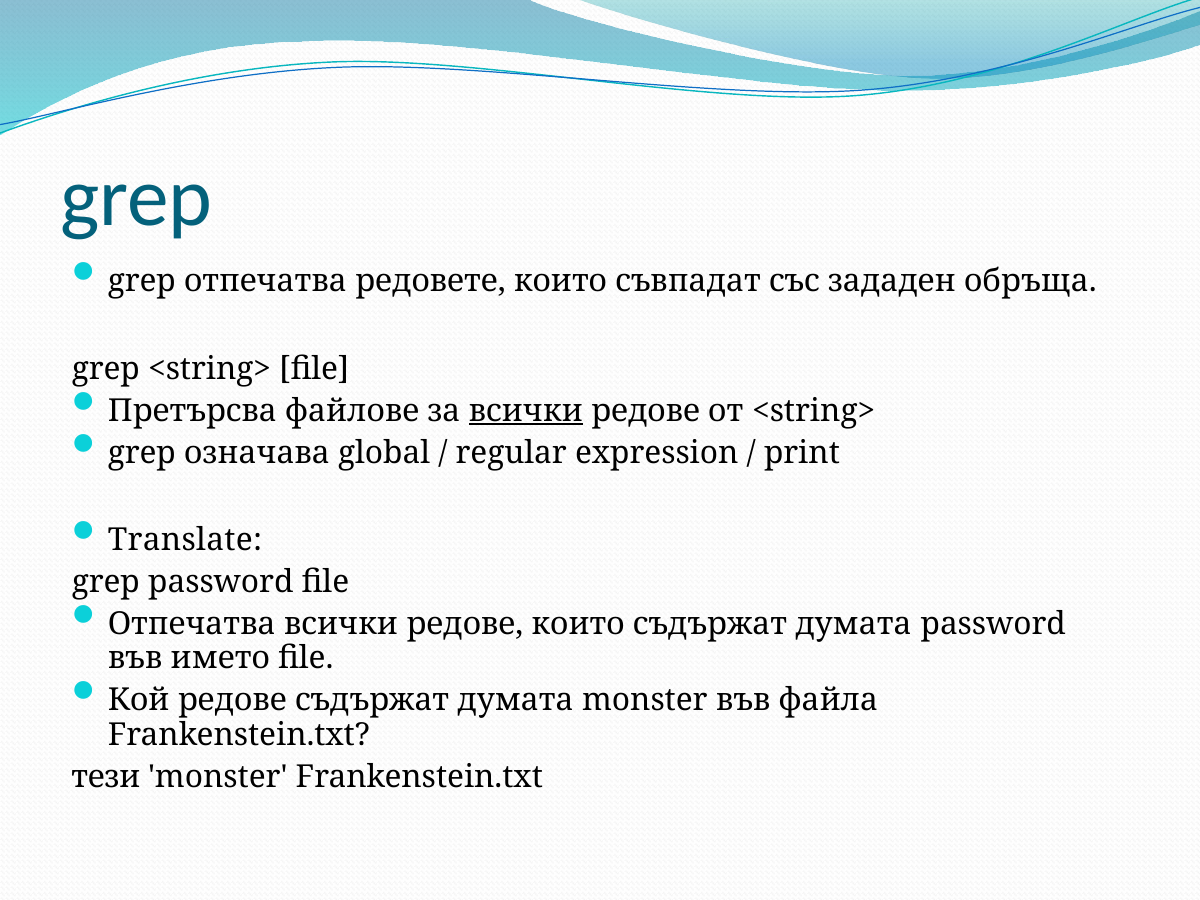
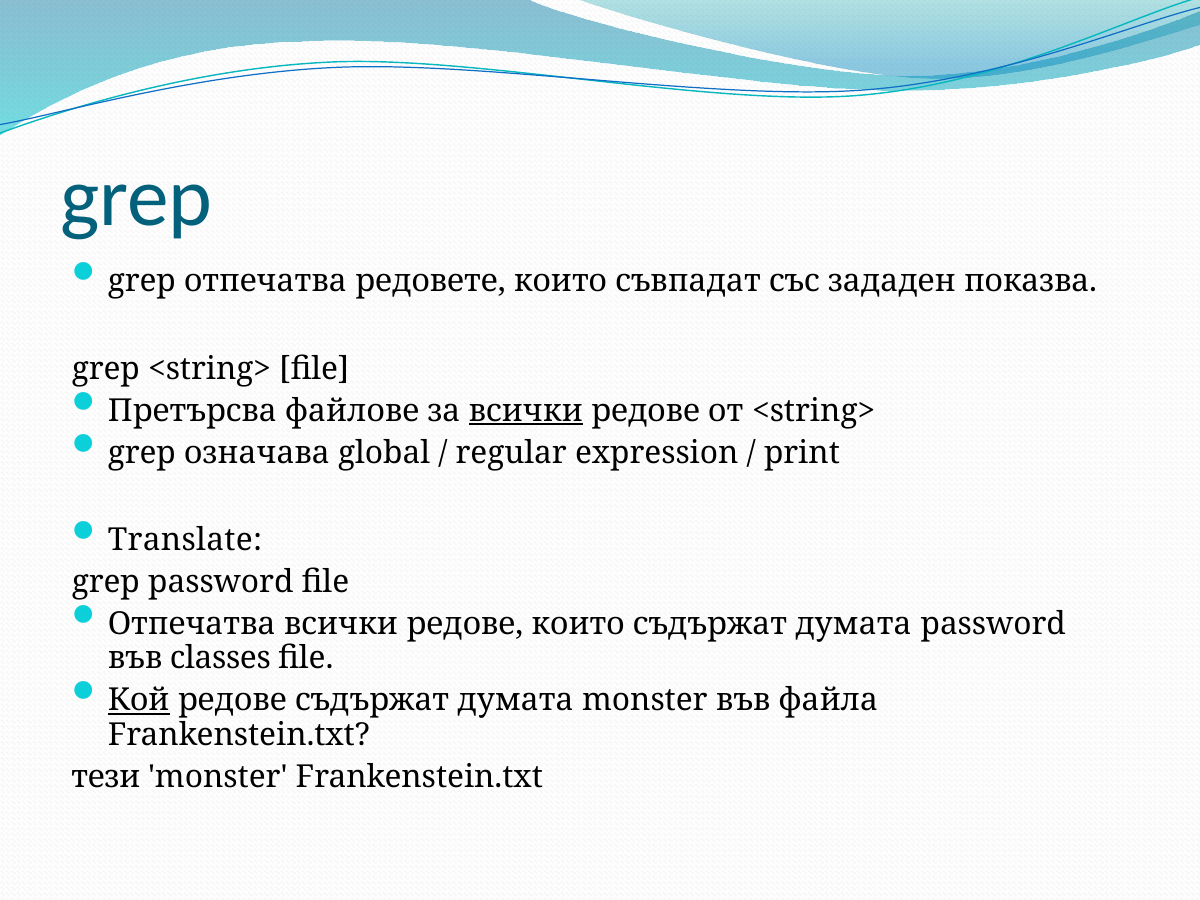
обръща: обръща -> показва
името: името -> classes
Кой underline: none -> present
